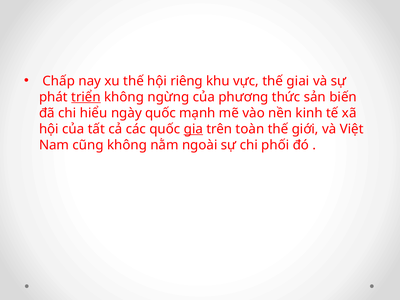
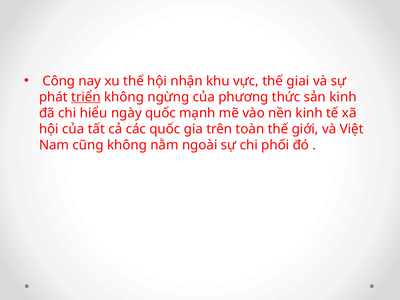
Chấp: Chấp -> Công
riêng: riêng -> nhận
sản biến: biến -> kinh
gia underline: present -> none
